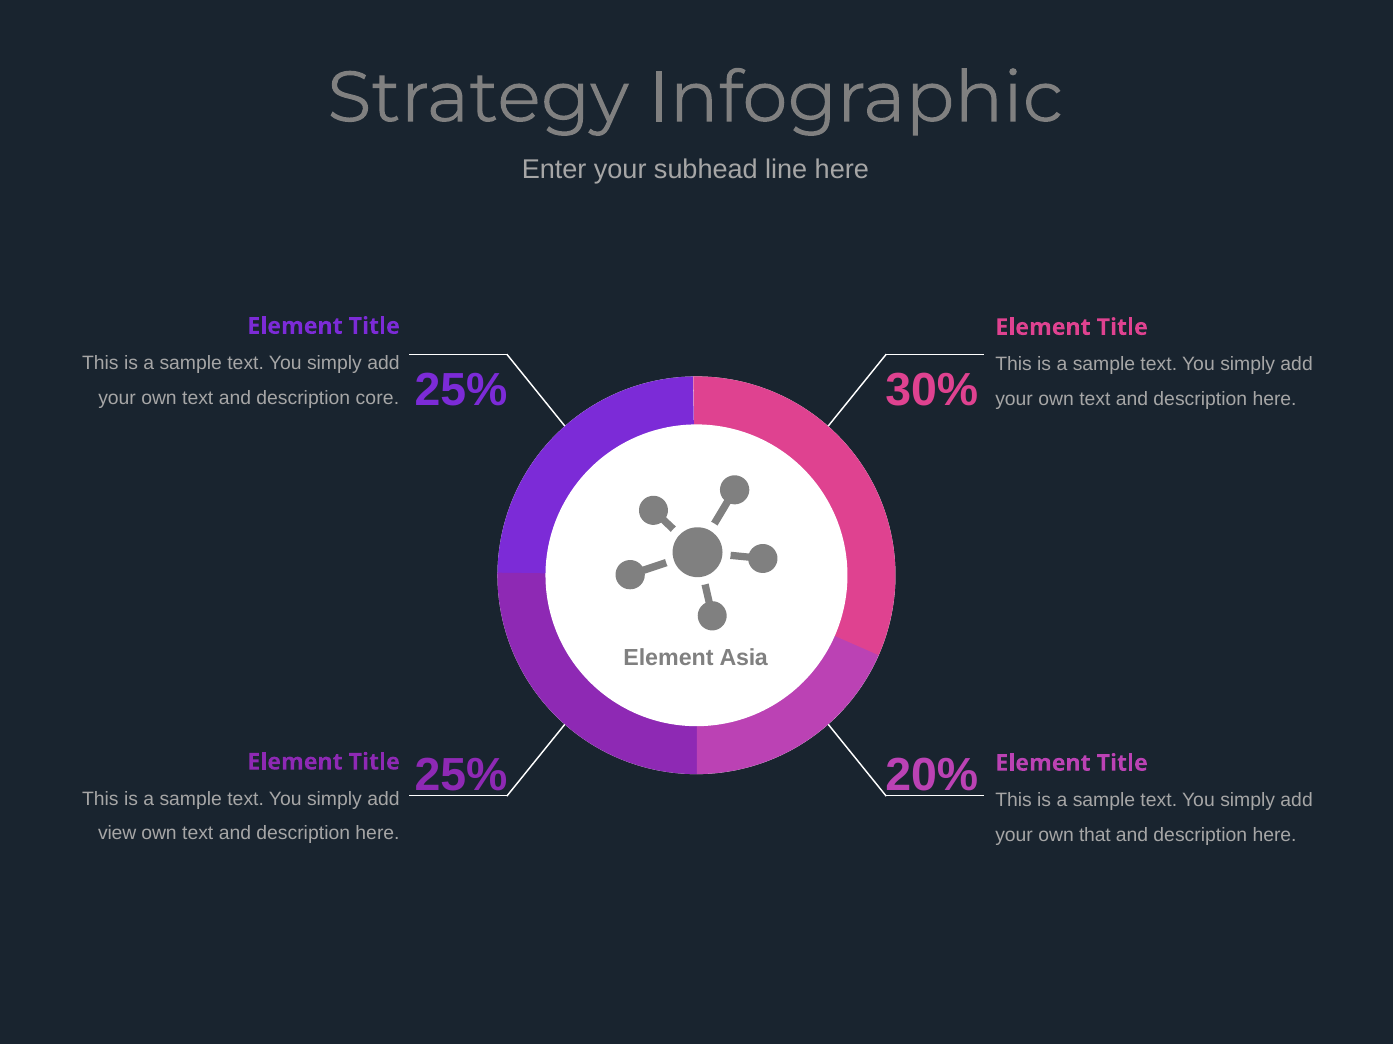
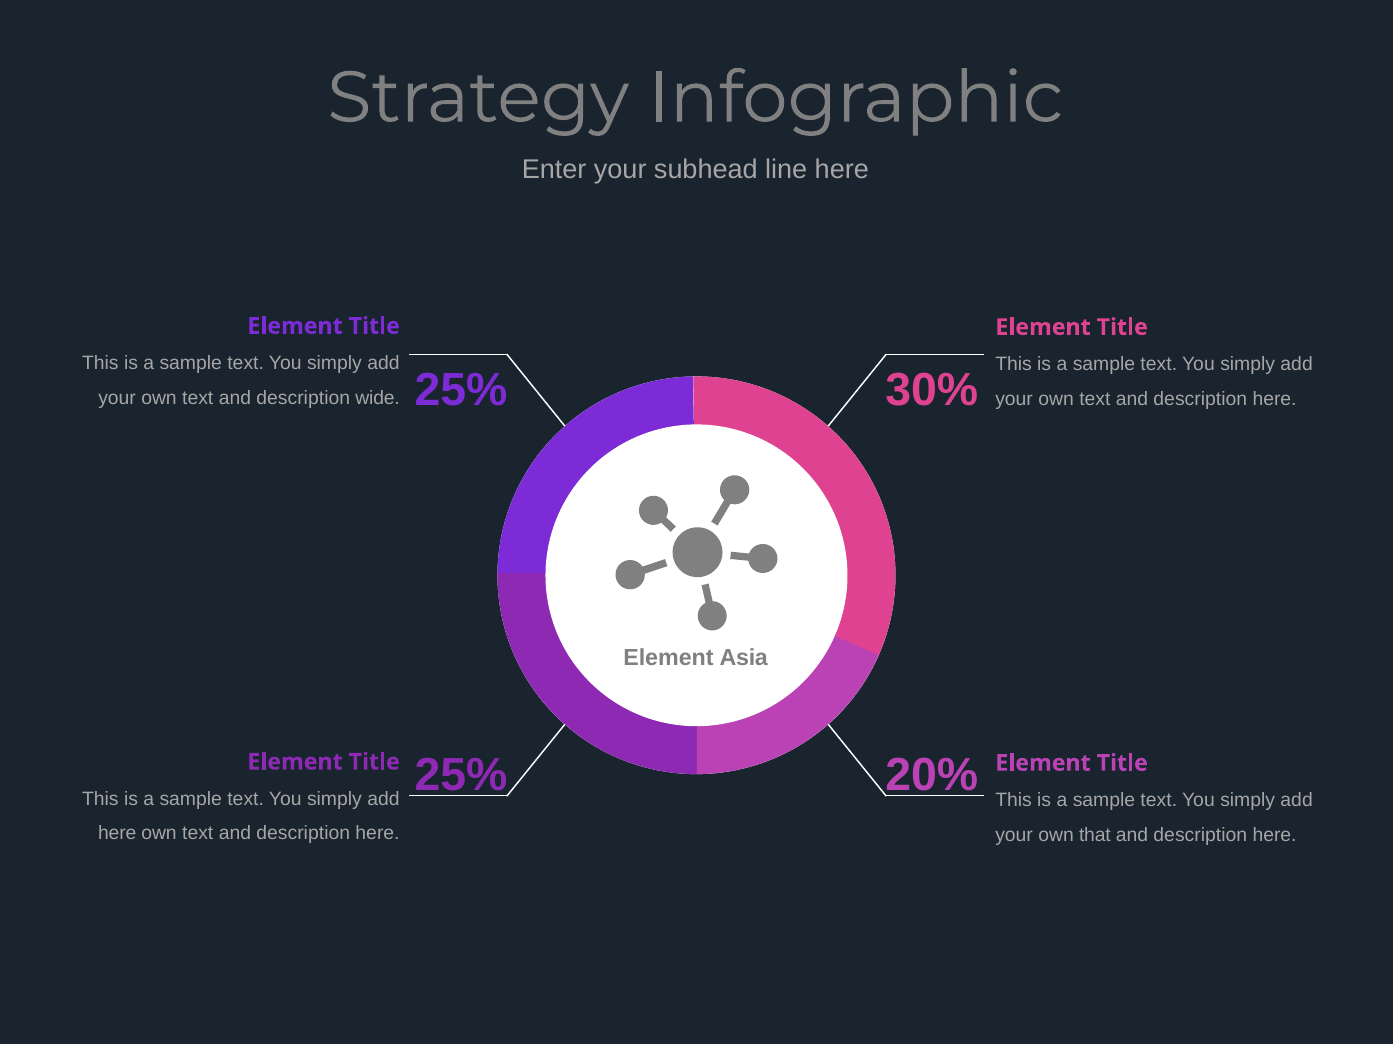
core: core -> wide
view at (117, 834): view -> here
